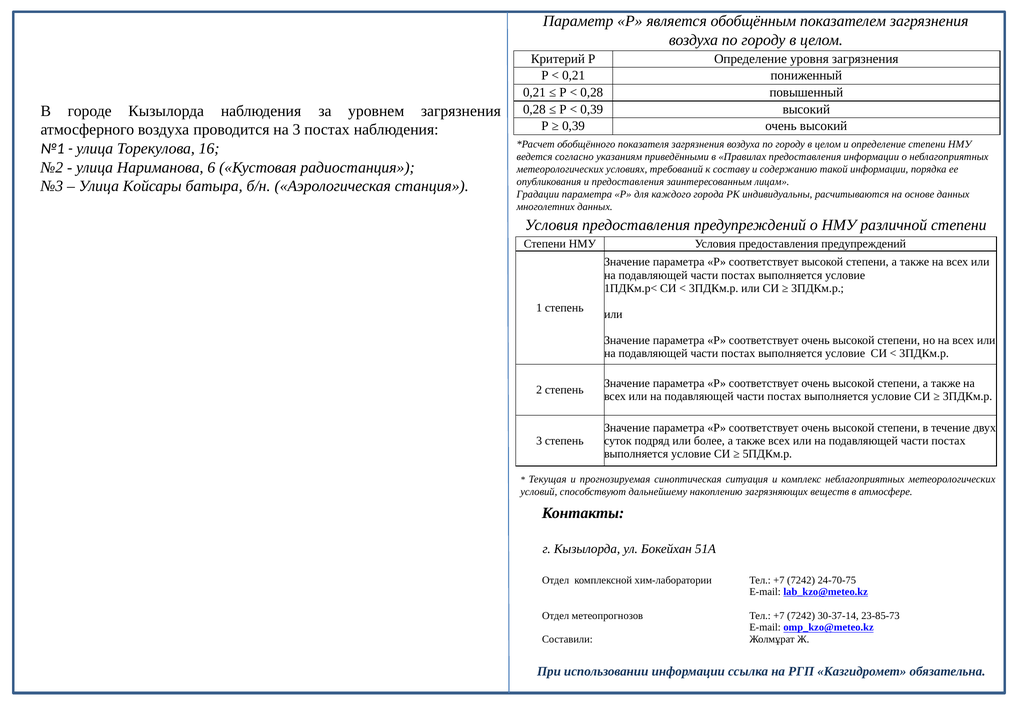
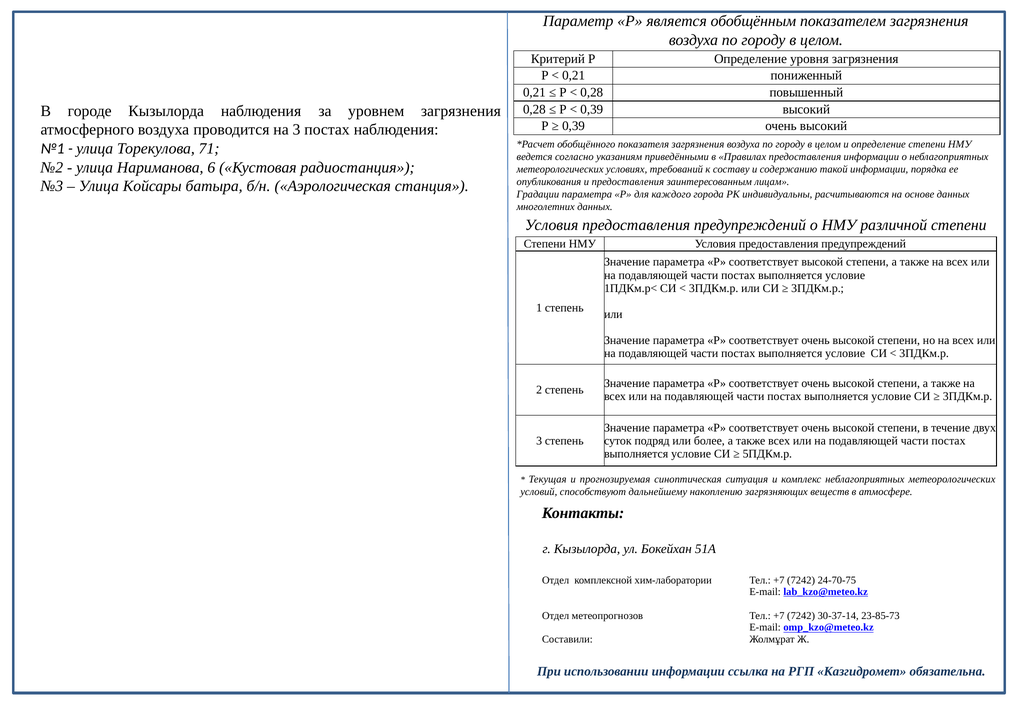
16: 16 -> 71
